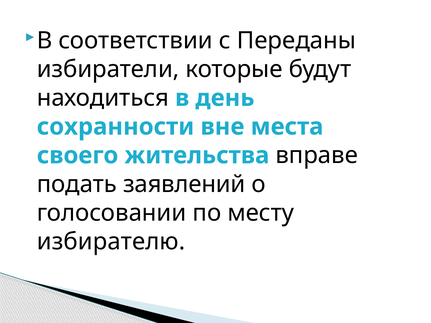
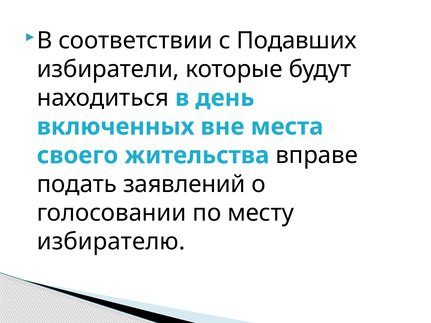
Переданы: Переданы -> Подавших
сохранности: сохранности -> включенных
